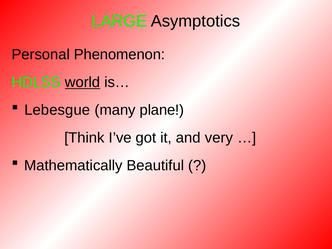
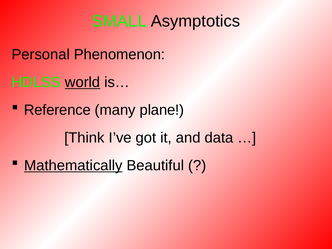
LARGE: LARGE -> SMALL
Lebesgue: Lebesgue -> Reference
very: very -> data
Mathematically underline: none -> present
